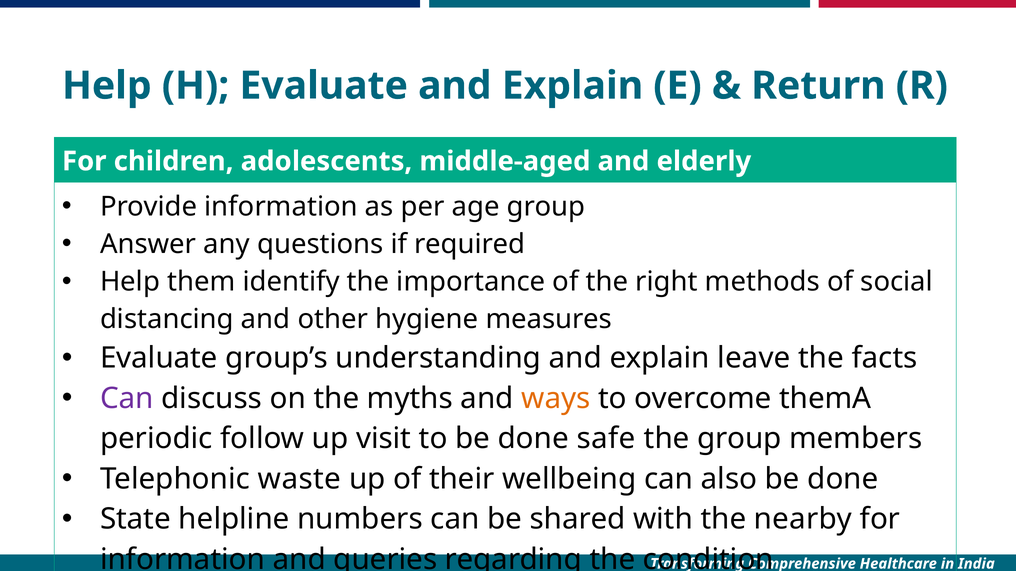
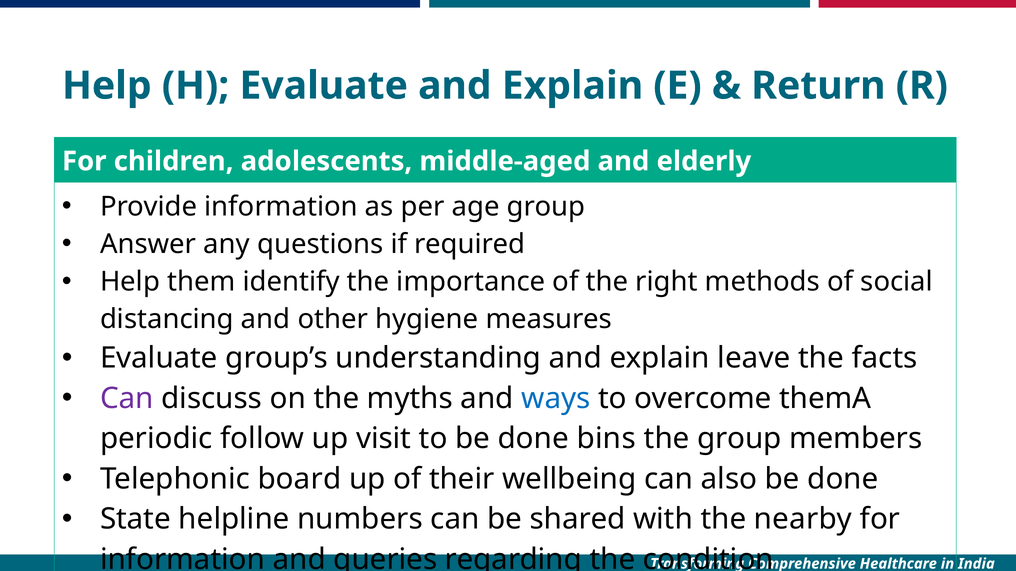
ways colour: orange -> blue
safe: safe -> bins
waste: waste -> board
